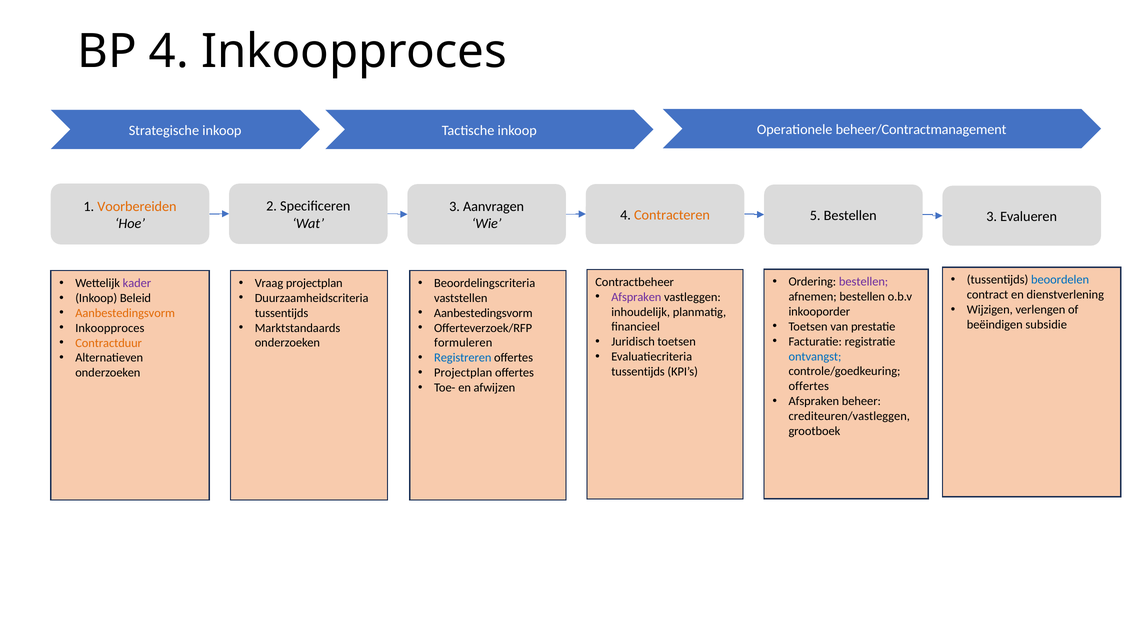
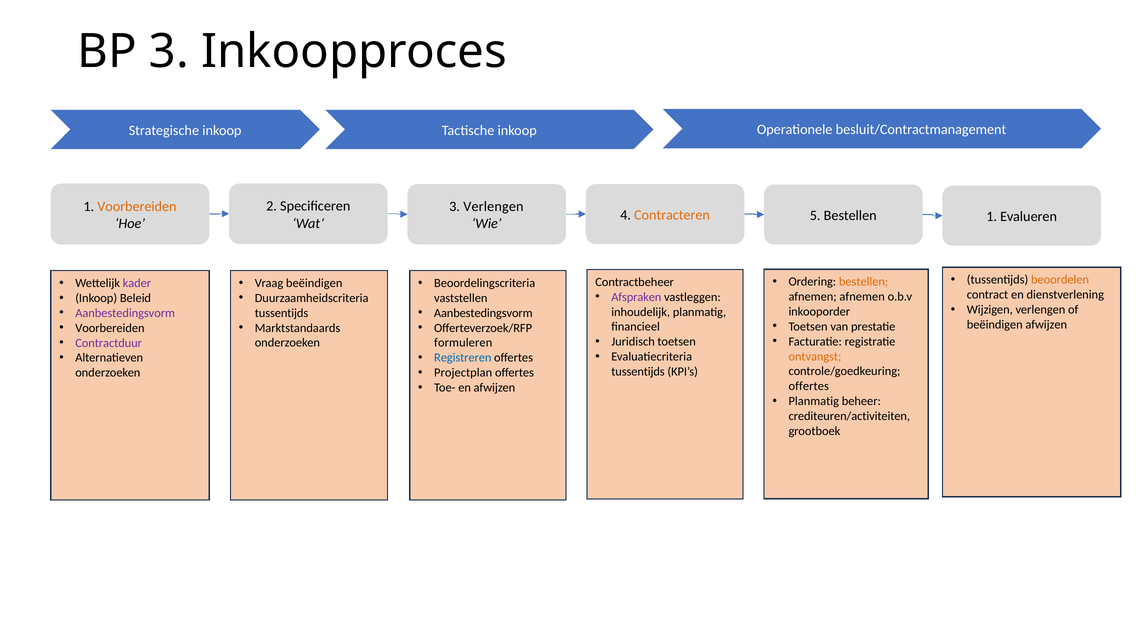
BP 4: 4 -> 3
beheer/Contractmanagement: beheer/Contractmanagement -> besluit/Contractmanagement
3 Aanvragen: Aanvragen -> Verlengen
Bestellen 3: 3 -> 1
beoordelen colour: blue -> orange
bestellen at (864, 282) colour: purple -> orange
Vraag projectplan: projectplan -> beëindigen
afnemen bestellen: bestellen -> afnemen
Aanbestedingsvorm at (125, 313) colour: orange -> purple
beëindigen subsidie: subsidie -> afwijzen
Inkoopproces at (110, 328): Inkoopproces -> Voorbereiden
Contractduur colour: orange -> purple
ontvangst colour: blue -> orange
Afspraken at (814, 401): Afspraken -> Planmatig
crediteuren/vastleggen: crediteuren/vastleggen -> crediteuren/activiteiten
